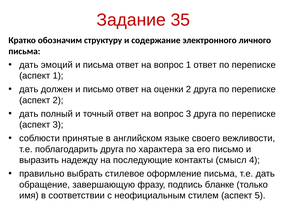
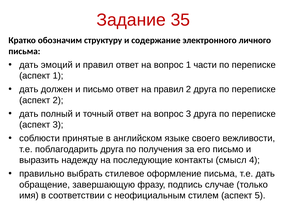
и письма: письма -> правил
1 ответ: ответ -> части
на оценки: оценки -> правил
характера: характера -> получения
бланке: бланке -> случае
